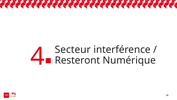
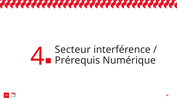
Resteront: Resteront -> Prérequis
